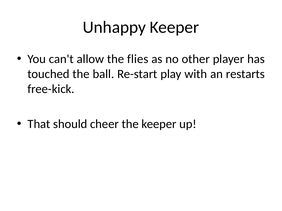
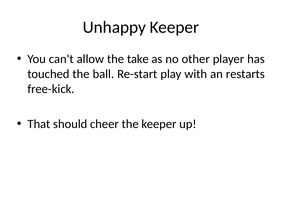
flies: flies -> take
